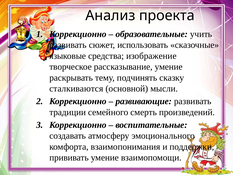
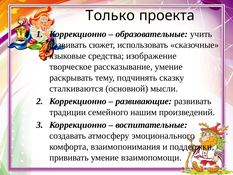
Анализ: Анализ -> Только
смерть: смерть -> нашим
